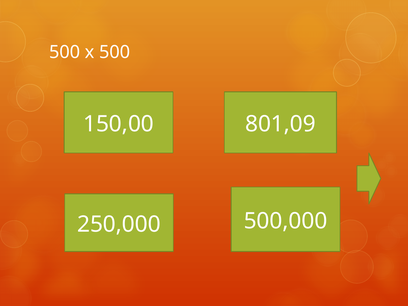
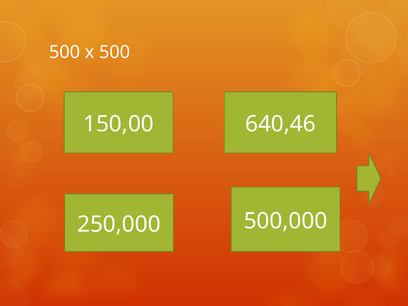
801,09: 801,09 -> 640,46
